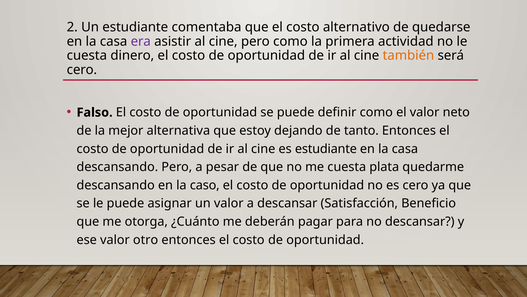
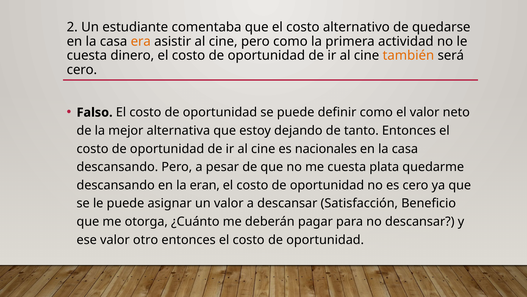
era colour: purple -> orange
es estudiante: estudiante -> nacionales
caso: caso -> eran
